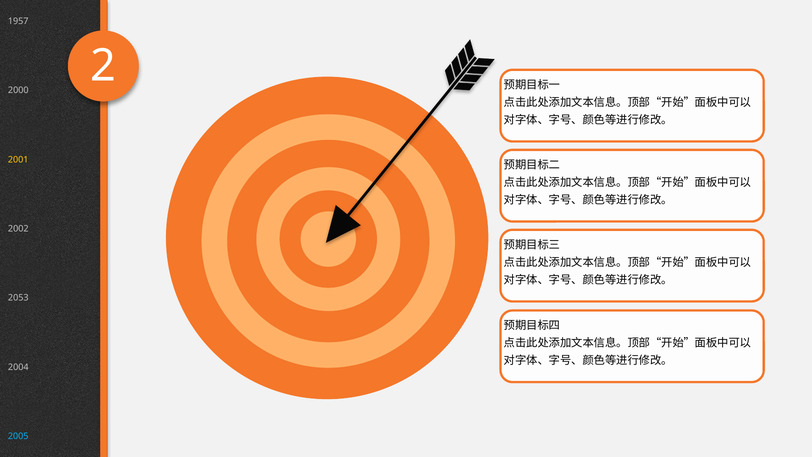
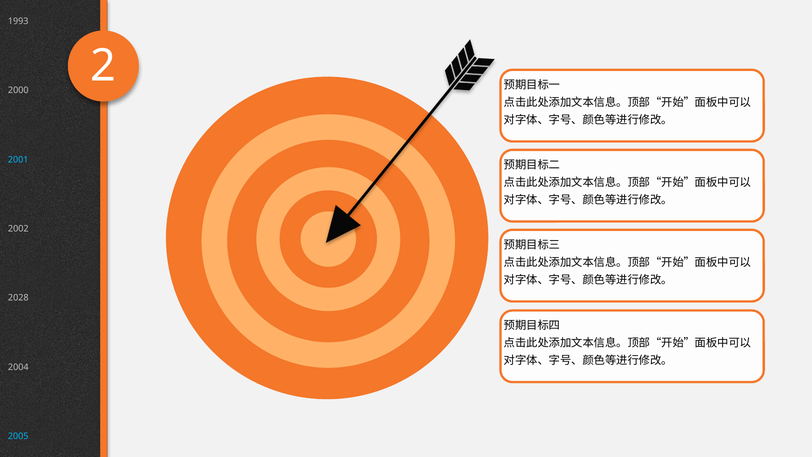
1957: 1957 -> 1993
2001 colour: yellow -> light blue
2053: 2053 -> 2028
